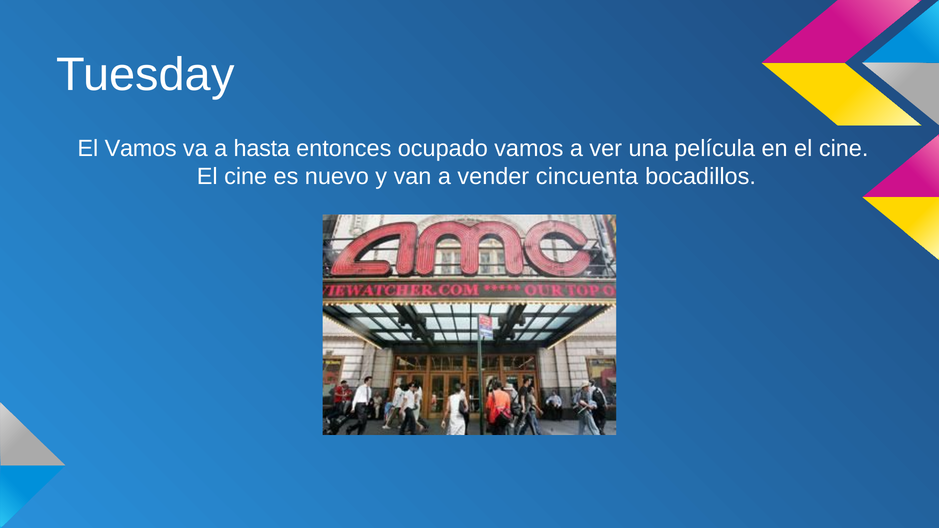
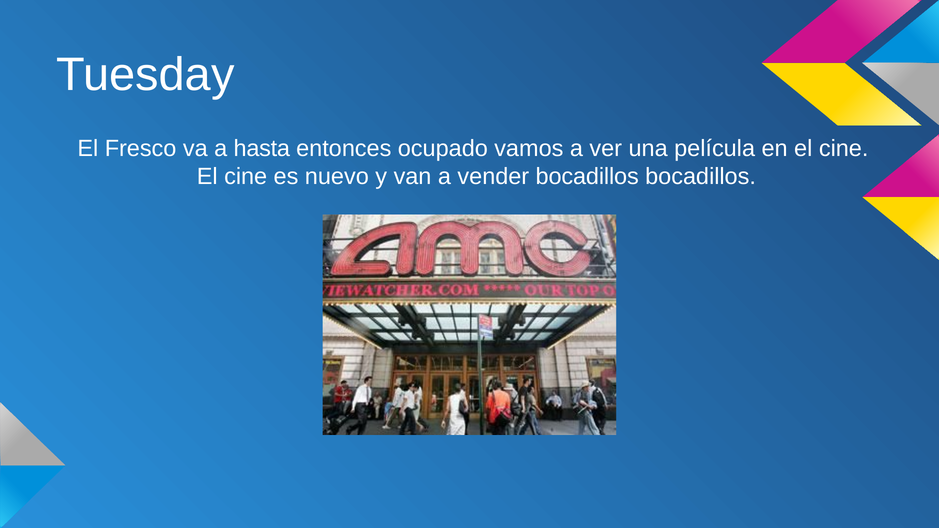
El Vamos: Vamos -> Fresco
vender cincuenta: cincuenta -> bocadillos
